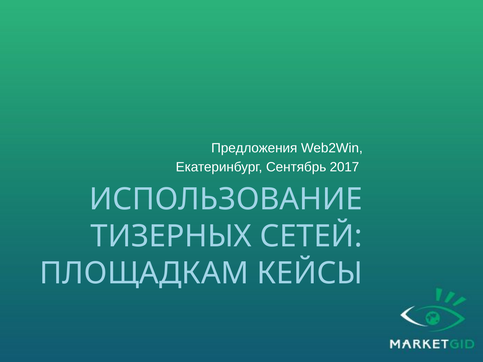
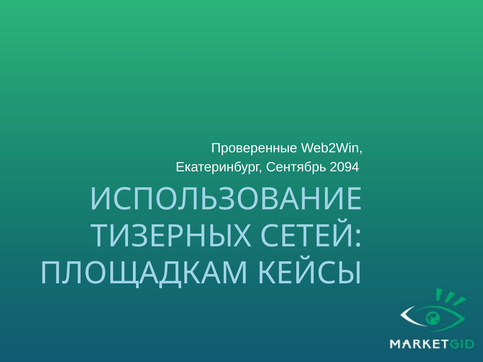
Предложения: Предложения -> Проверенные
2017: 2017 -> 2094
